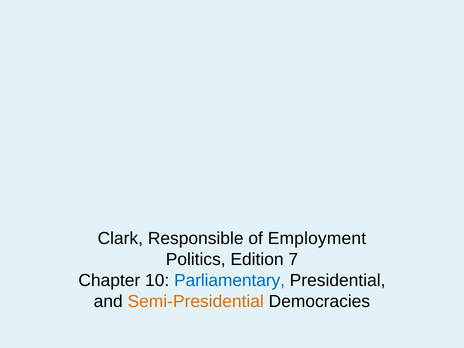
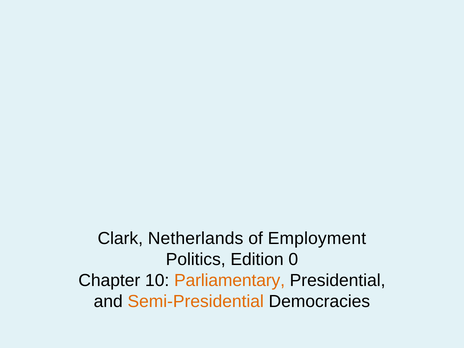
Responsible: Responsible -> Netherlands
7: 7 -> 0
Parliamentary colour: blue -> orange
